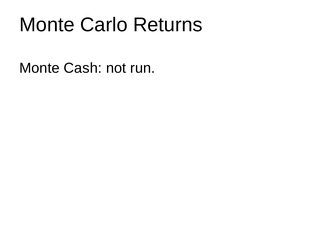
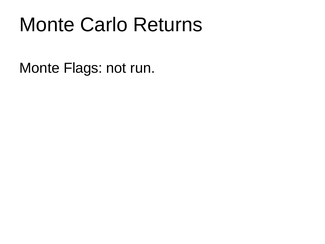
Cash: Cash -> Flags
